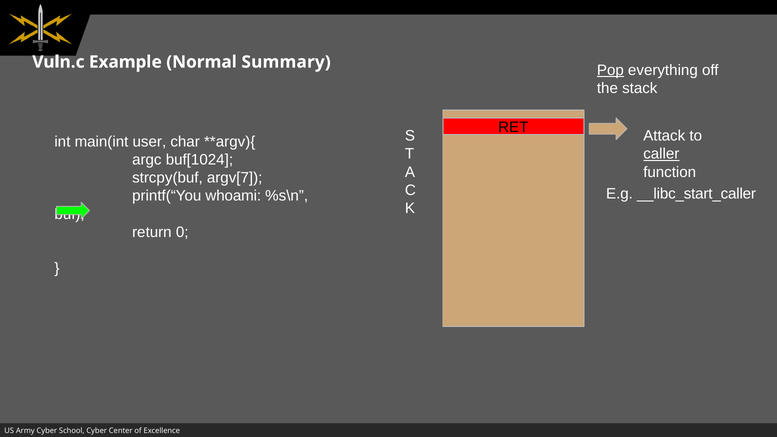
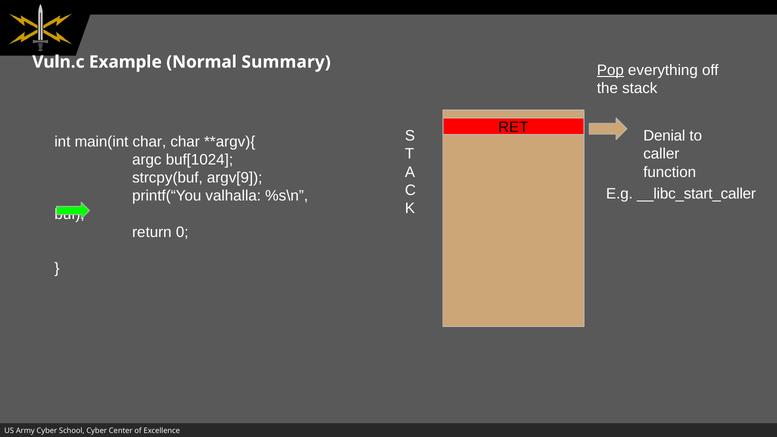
Attack: Attack -> Denial
main(int user: user -> char
caller underline: present -> none
argv[7: argv[7 -> argv[9
whoami: whoami -> valhalla
